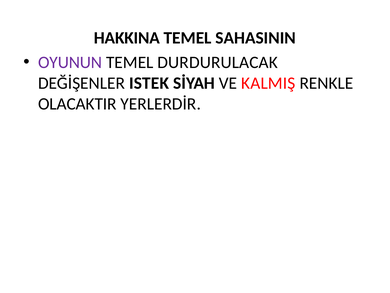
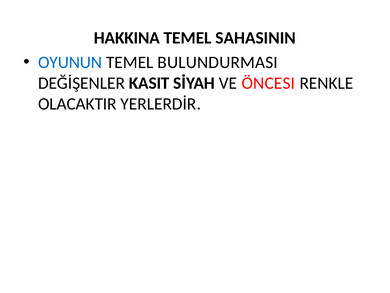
OYUNUN colour: purple -> blue
DURDURULACAK: DURDURULACAK -> BULUNDURMASI
ISTEK: ISTEK -> KASIT
KALMIŞ: KALMIŞ -> ÖNCESI
